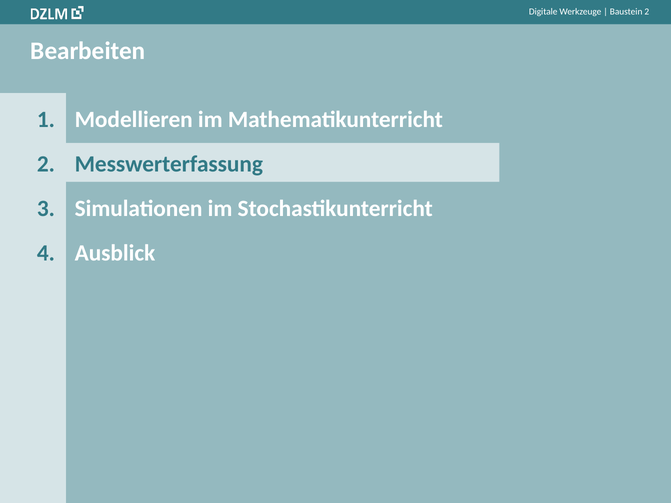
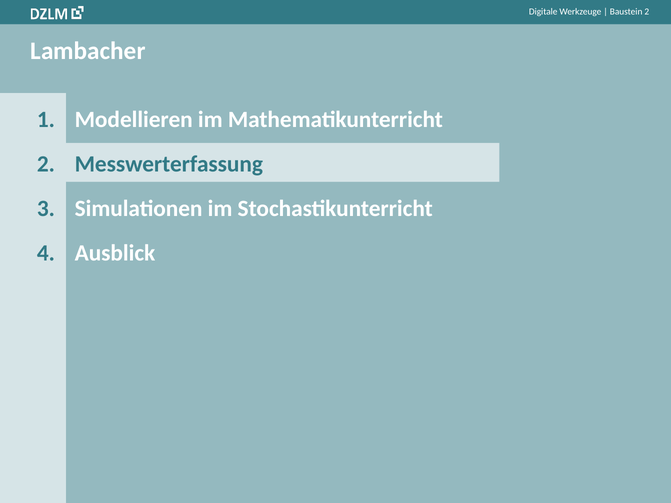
Bearbeiten: Bearbeiten -> Lambacher
